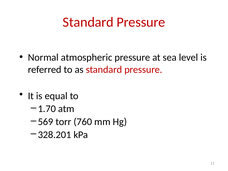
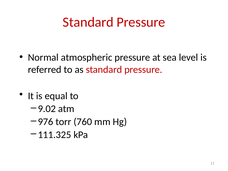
1.70: 1.70 -> 9.02
569: 569 -> 976
328.201: 328.201 -> 111.325
